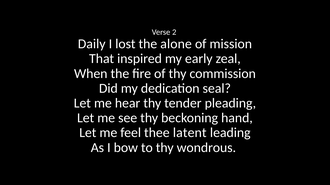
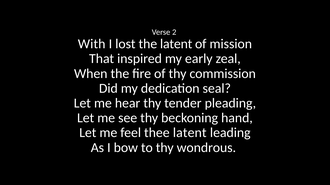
Daily: Daily -> With
the alone: alone -> latent
